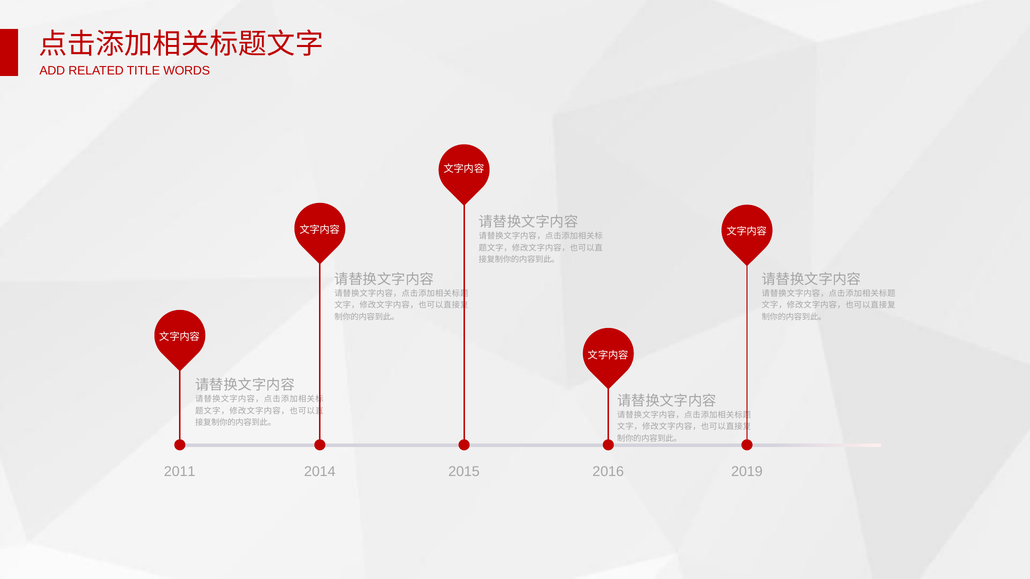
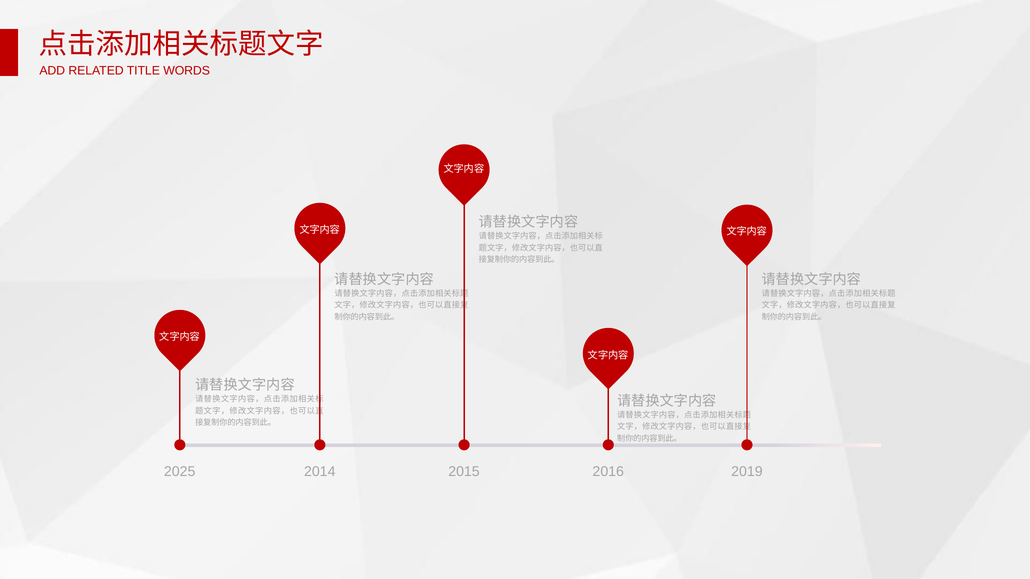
2011: 2011 -> 2025
